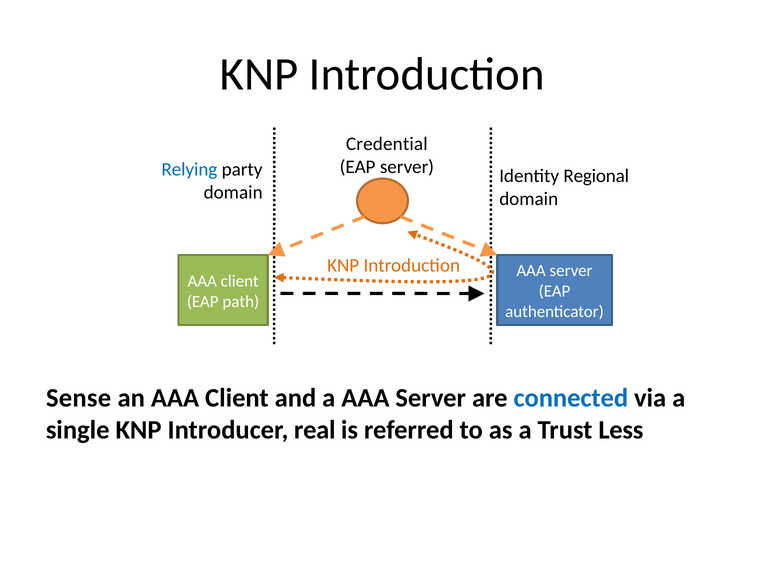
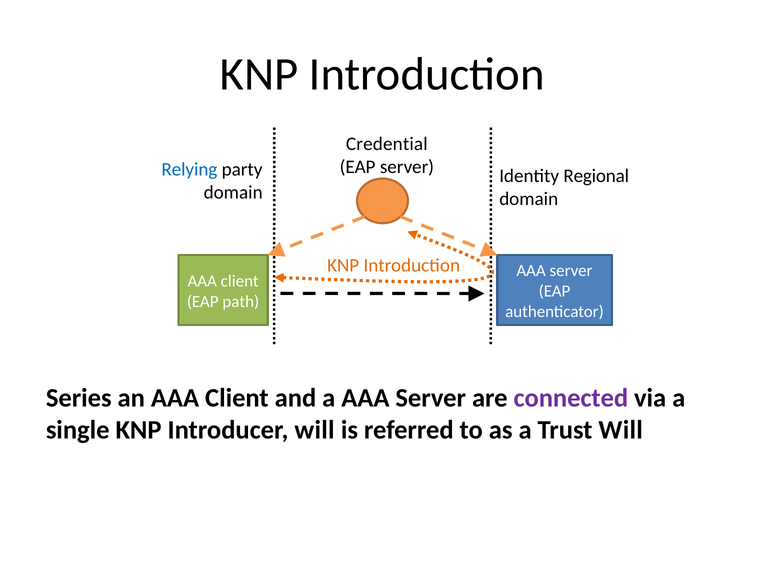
Sense: Sense -> Series
connected colour: blue -> purple
Introducer real: real -> will
Trust Less: Less -> Will
